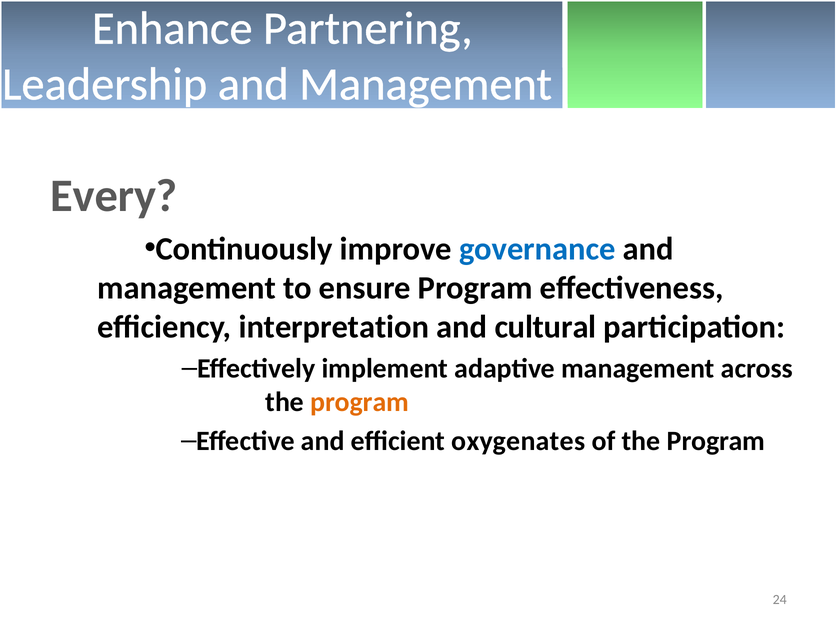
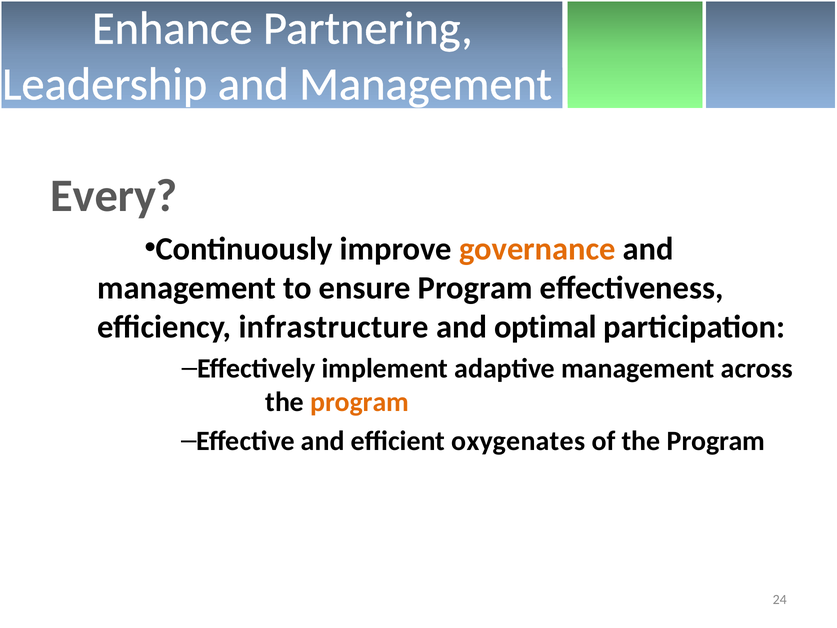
governance colour: blue -> orange
interpretation: interpretation -> infrastructure
cultural: cultural -> optimal
